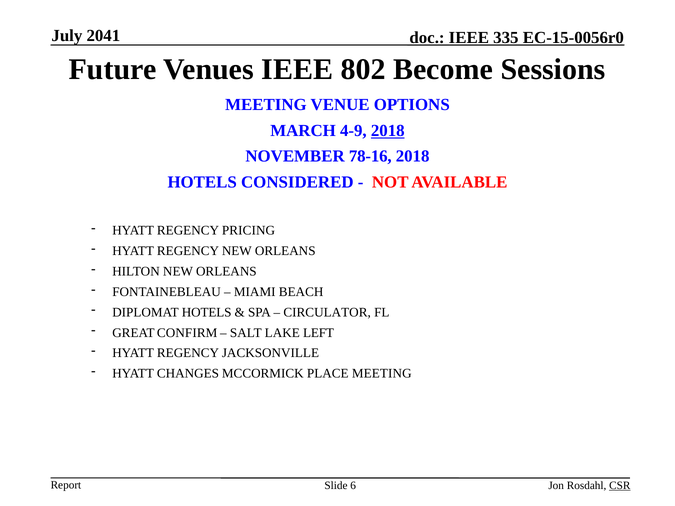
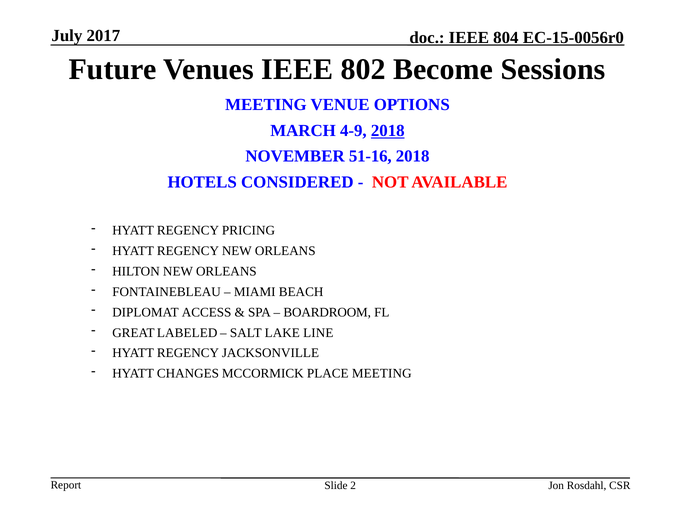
2041: 2041 -> 2017
335: 335 -> 804
78-16: 78-16 -> 51-16
DIPLOMAT HOTELS: HOTELS -> ACCESS
CIRCULATOR: CIRCULATOR -> BOARDROOM
CONFIRM: CONFIRM -> LABELED
LEFT: LEFT -> LINE
6: 6 -> 2
CSR underline: present -> none
